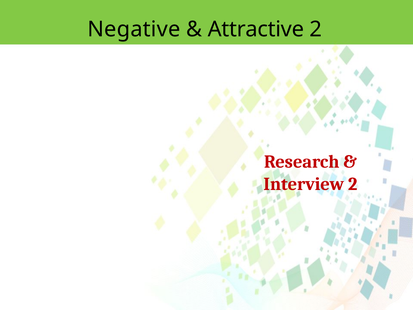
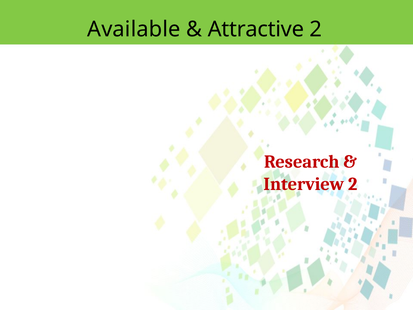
Negative: Negative -> Available
